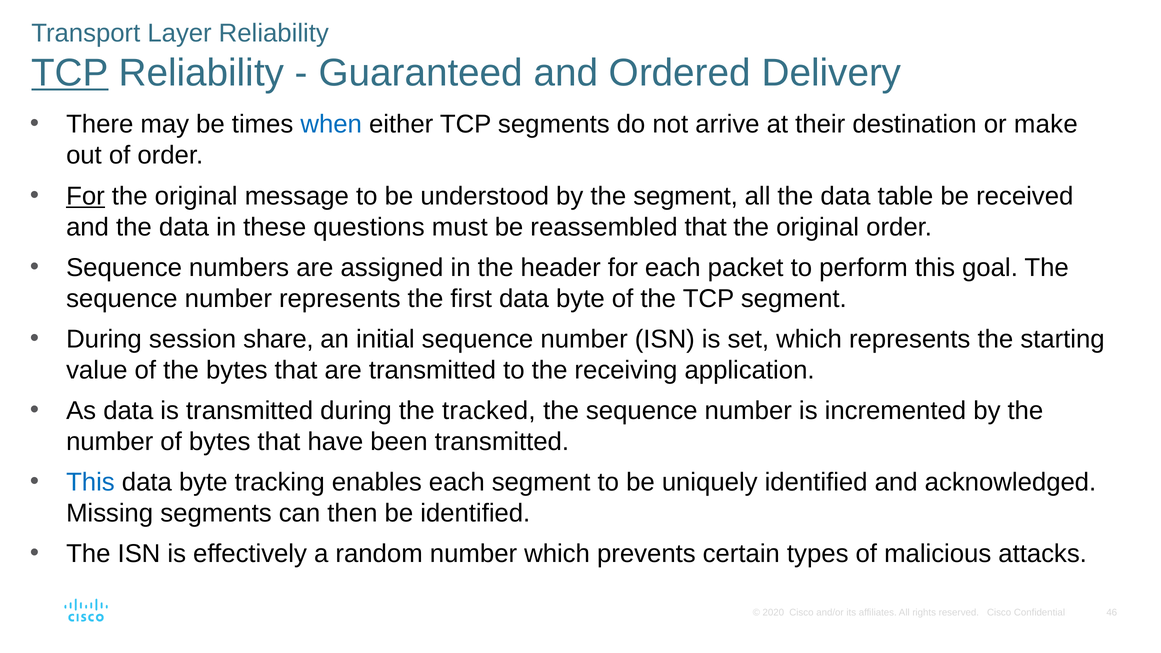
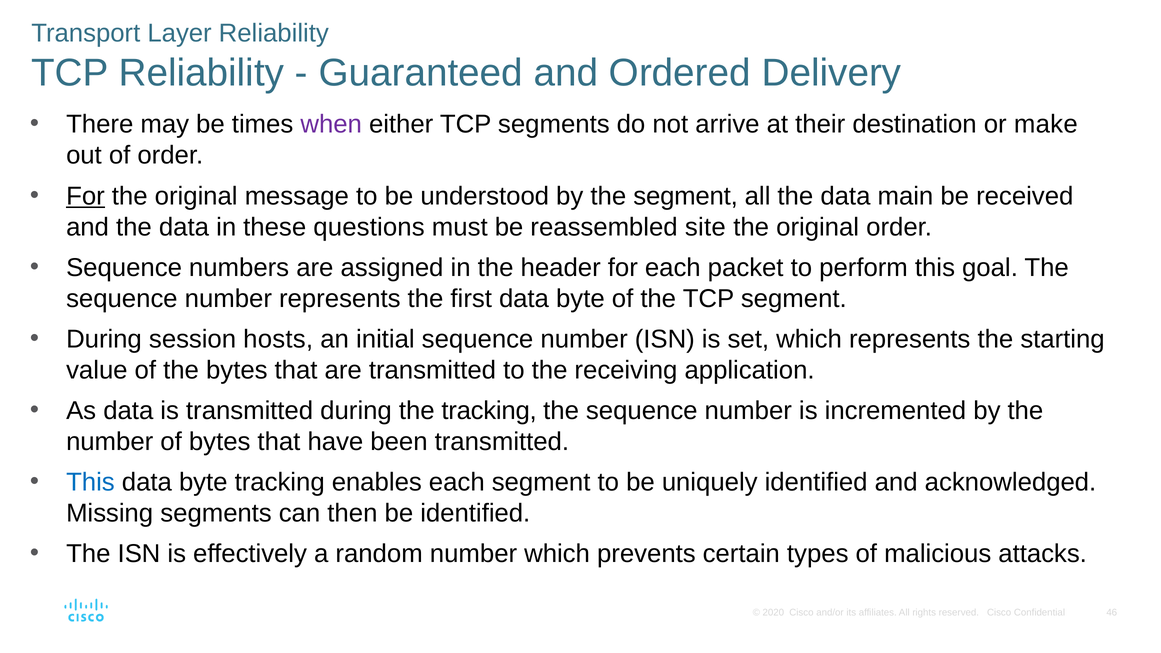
TCP at (70, 73) underline: present -> none
when colour: blue -> purple
table: table -> main
reassembled that: that -> site
share: share -> hosts
the tracked: tracked -> tracking
